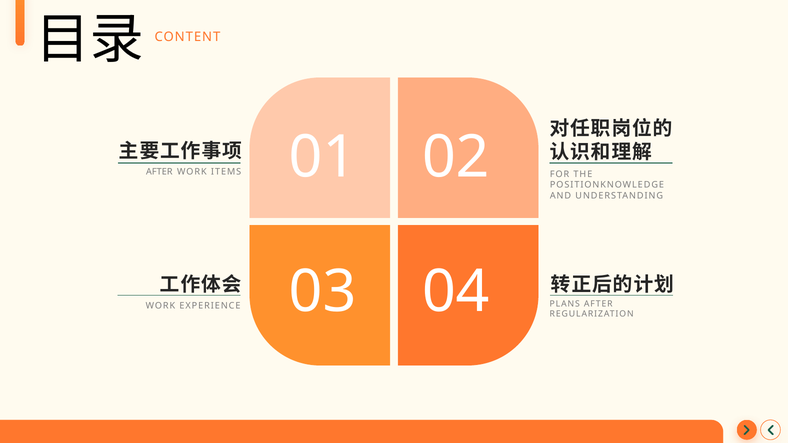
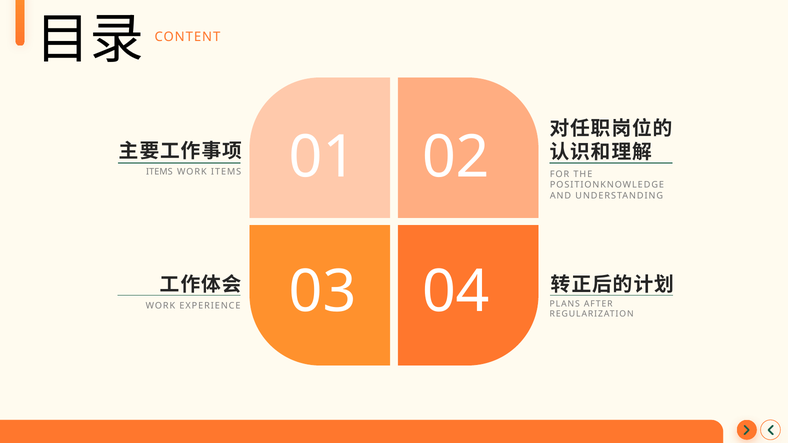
AFTER at (159, 172): AFTER -> ITEMS
